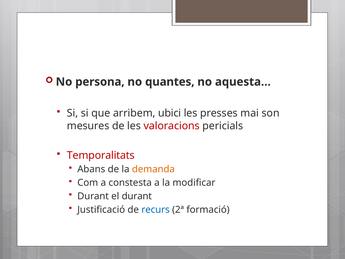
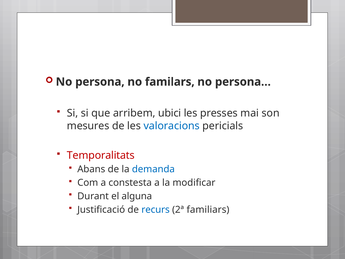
quantes: quantes -> familars
aquesta…: aquesta… -> persona…
valoracions colour: red -> blue
demanda colour: orange -> blue
el durant: durant -> alguna
formació: formació -> familiars
